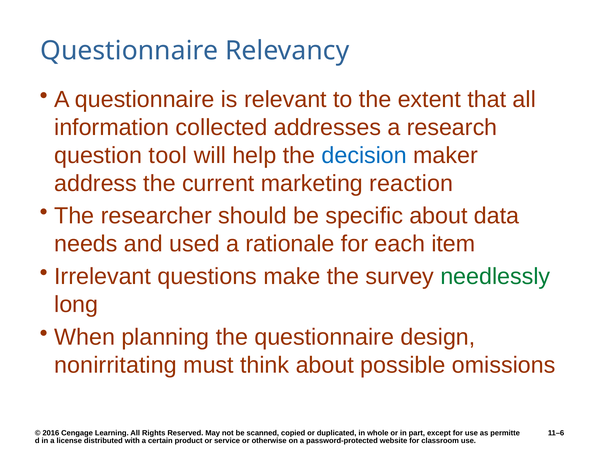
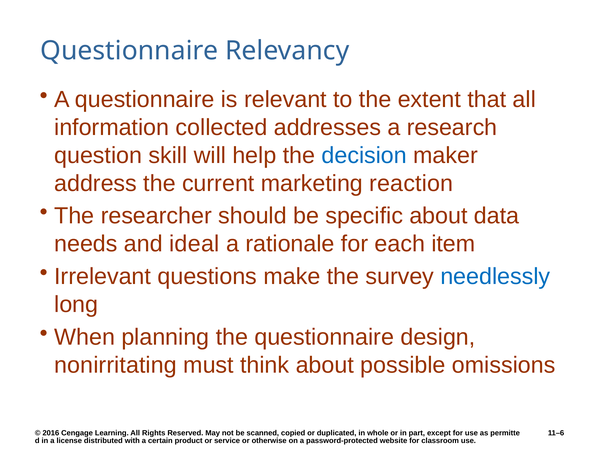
tool: tool -> skill
used: used -> ideal
needlessly colour: green -> blue
